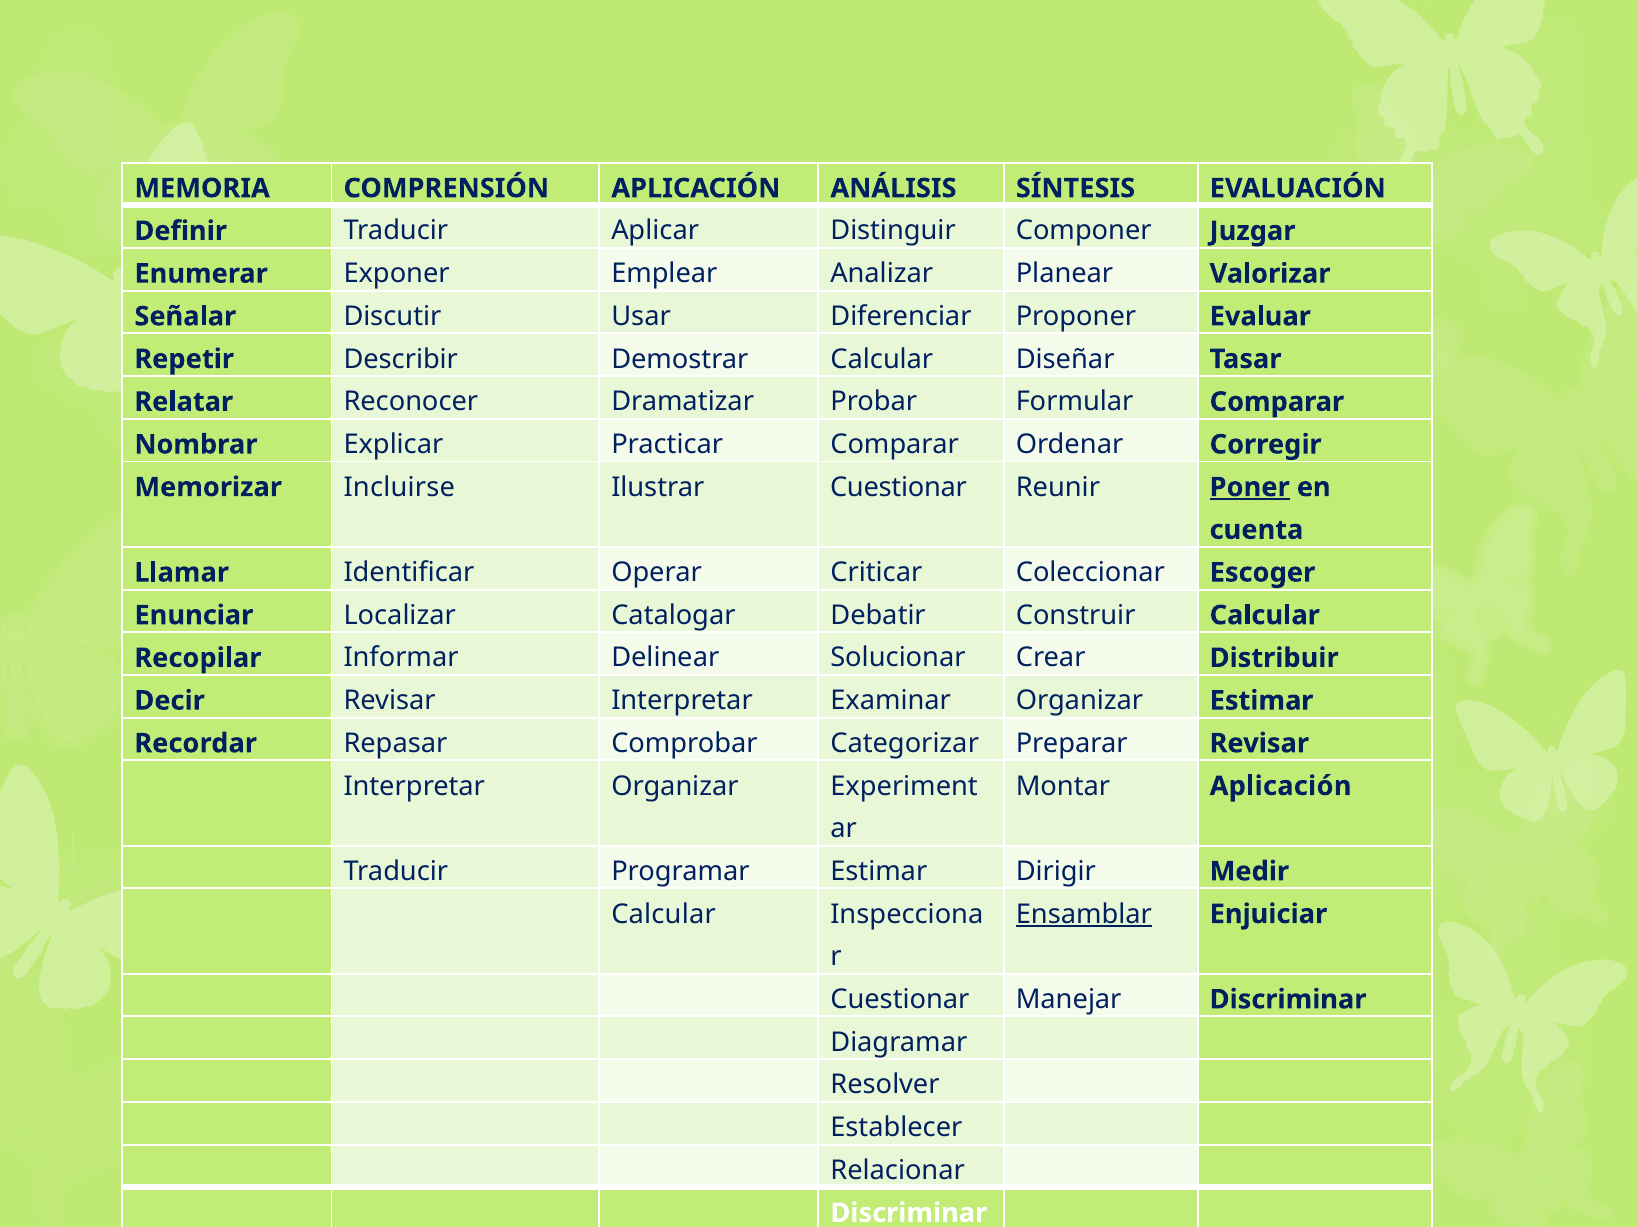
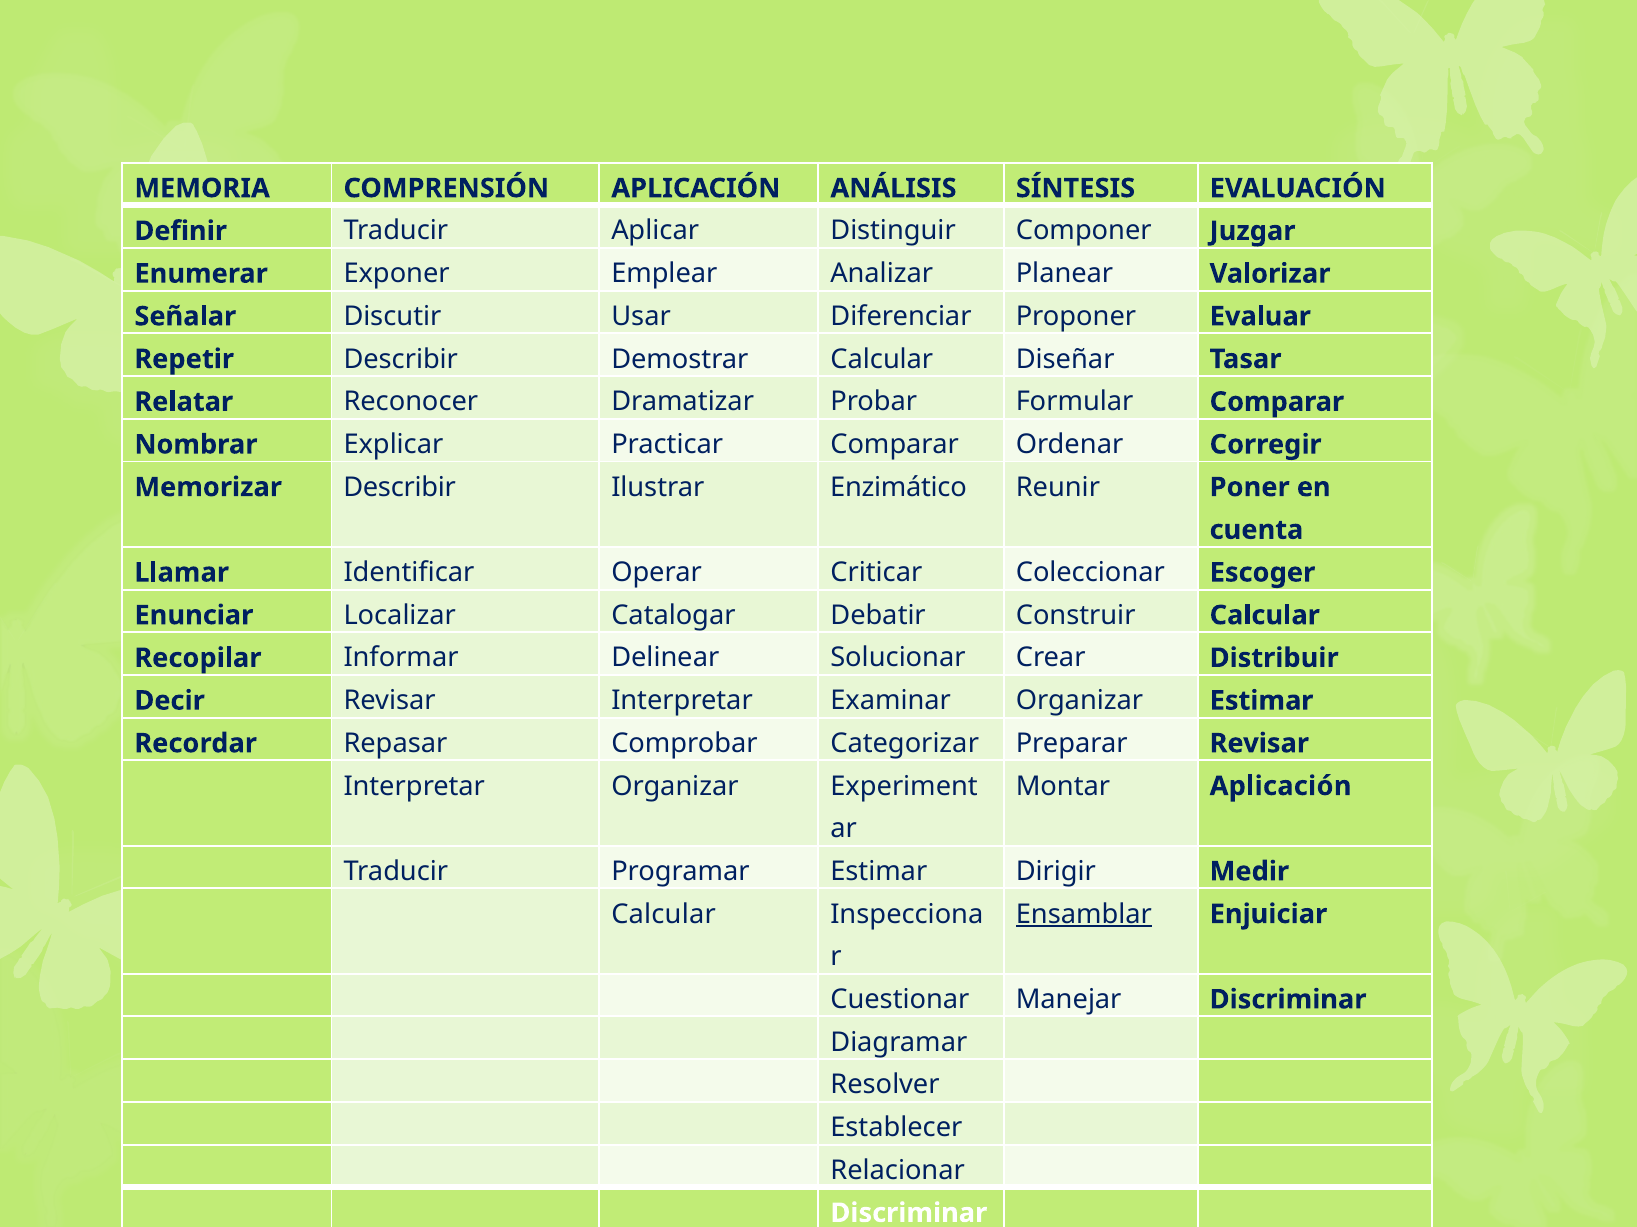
Memorizar Incluirse: Incluirse -> Describir
Ilustrar Cuestionar: Cuestionar -> Enzimático
Poner underline: present -> none
